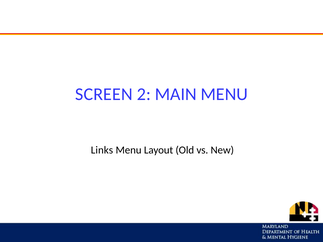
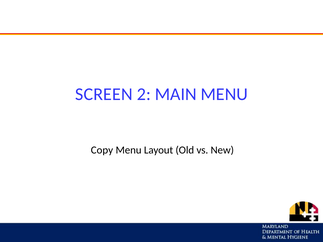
Links: Links -> Copy
